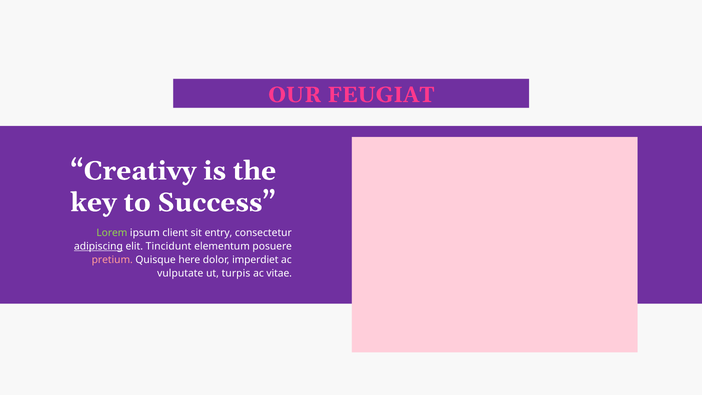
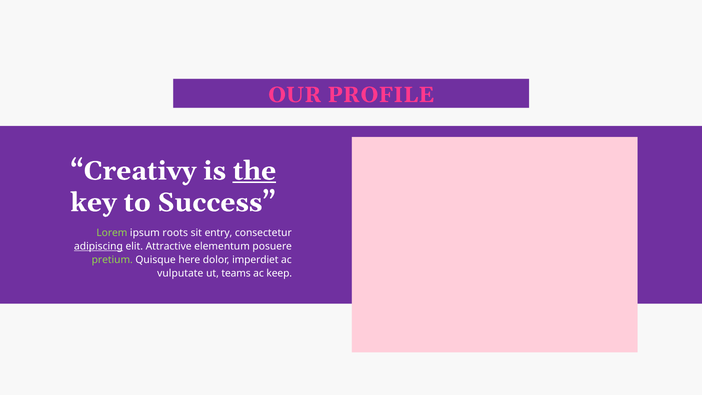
FEUGIAT: FEUGIAT -> PROFILE
the underline: none -> present
client: client -> roots
Tincidunt: Tincidunt -> Attractive
pretium colour: pink -> light green
turpis: turpis -> teams
vitae: vitae -> keep
